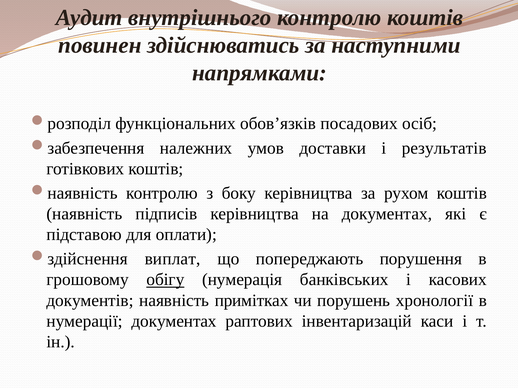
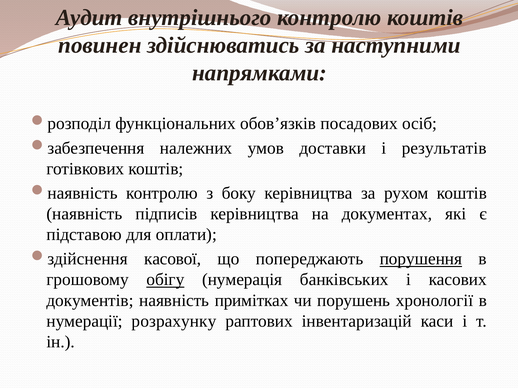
виплат: виплат -> касової
порушення underline: none -> present
нумерації документах: документах -> розрахунку
